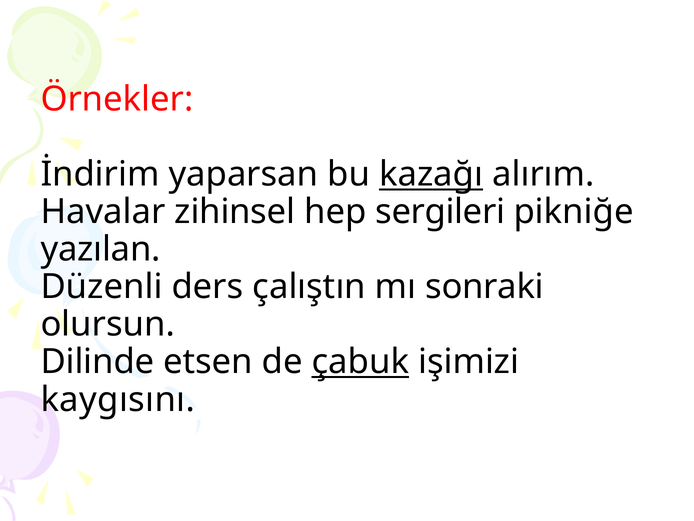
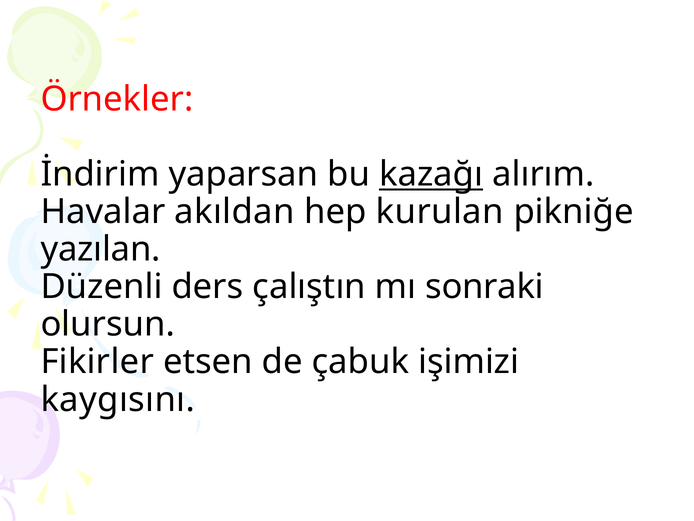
zihinsel: zihinsel -> akıldan
sergileri: sergileri -> kurulan
Dilinde: Dilinde -> Fikirler
çabuk underline: present -> none
